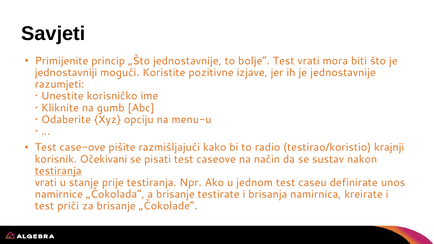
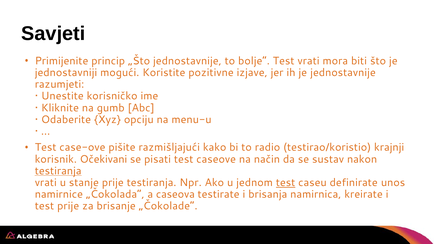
test at (286, 183) underline: none -> present
a brisanje: brisanje -> caseova
test priči: priči -> prije
